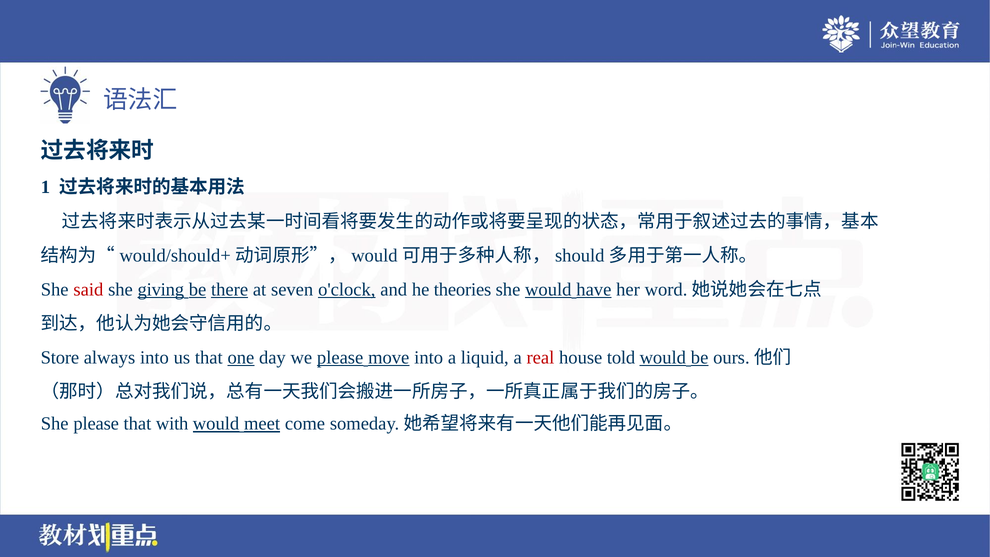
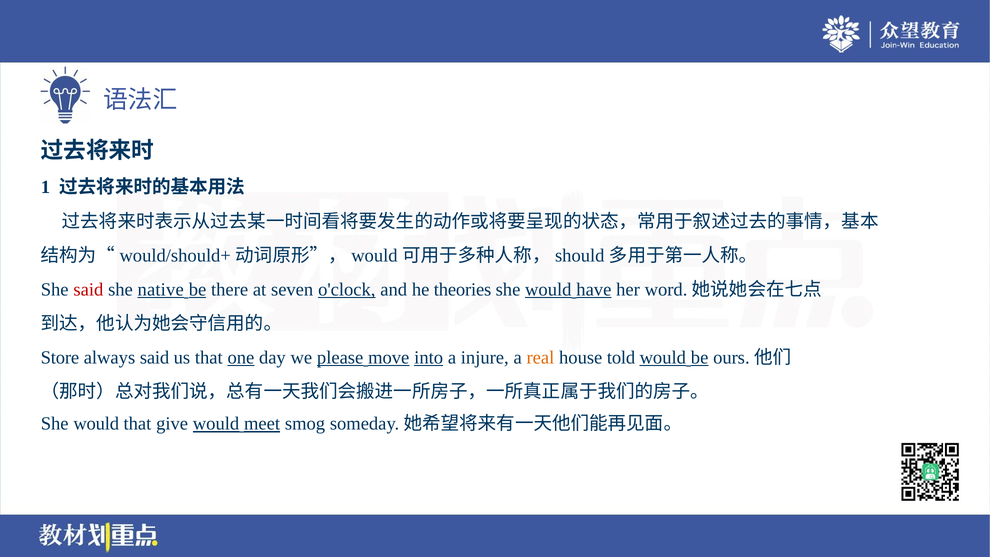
giving: giving -> native
there underline: present -> none
always into: into -> said
into at (429, 357) underline: none -> present
liquid: liquid -> injure
real colour: red -> orange
please at (96, 423): please -> would
with: with -> give
come: come -> smog
